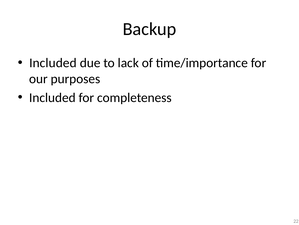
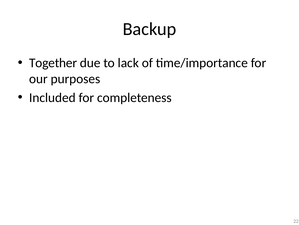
Included at (53, 63): Included -> Together
